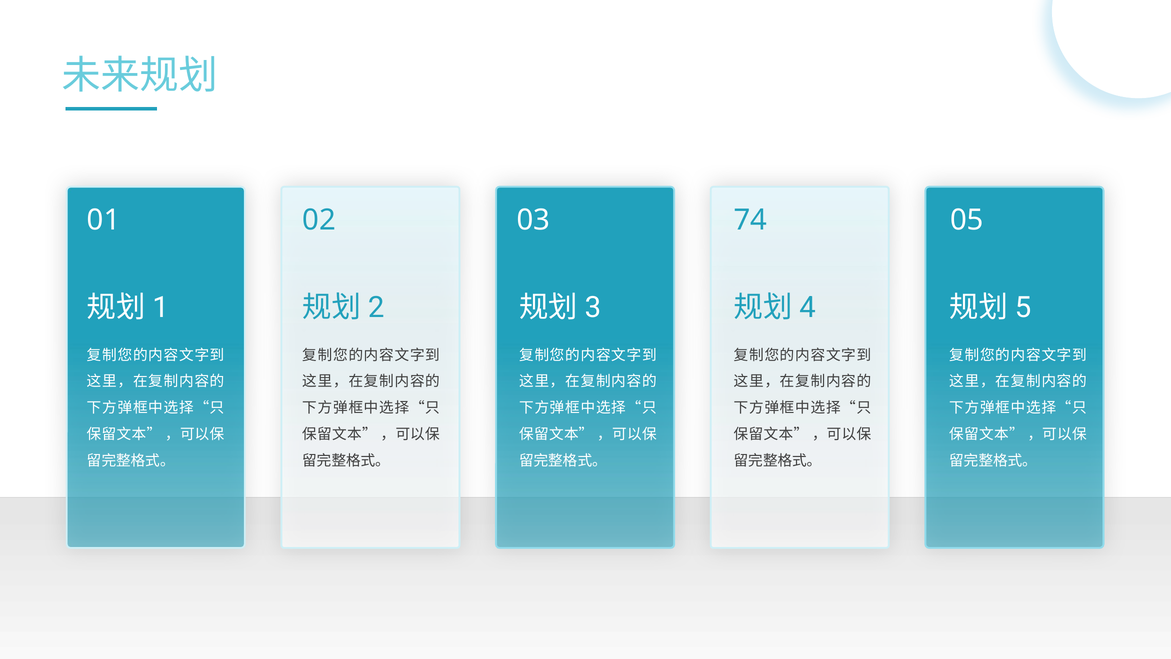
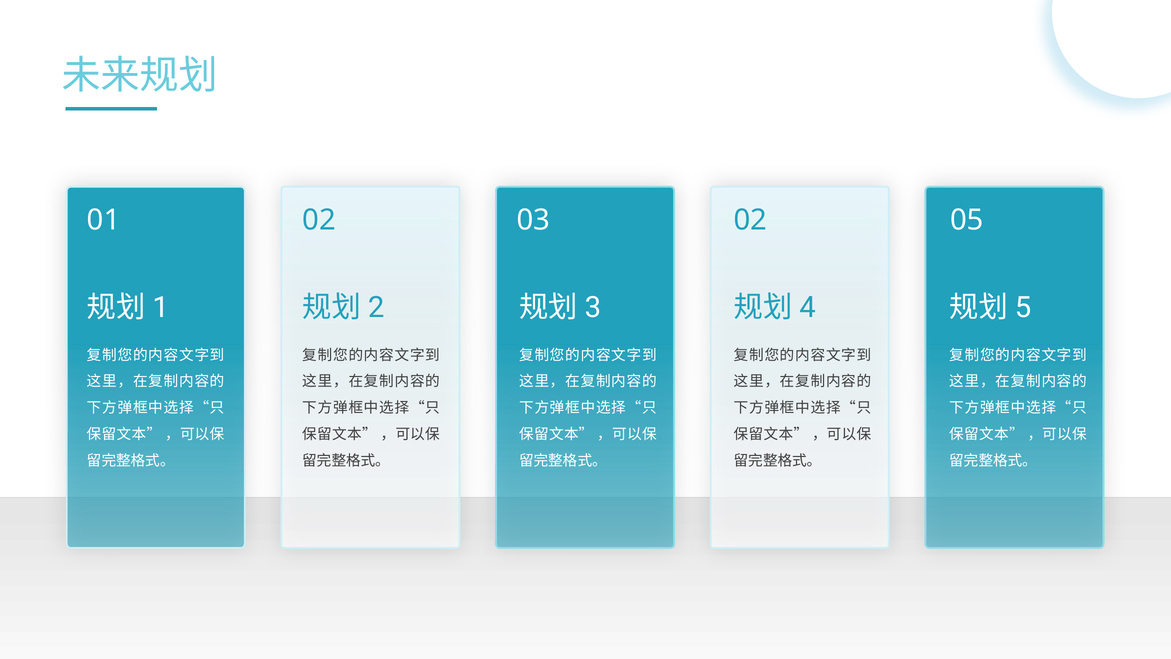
03 74: 74 -> 02
